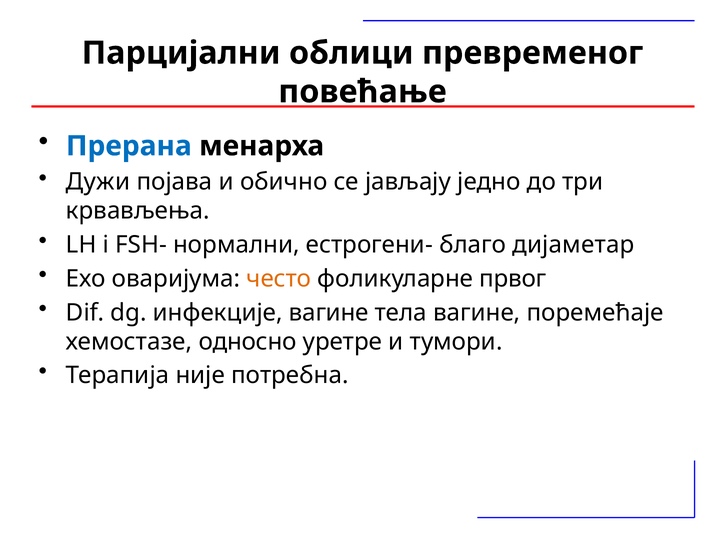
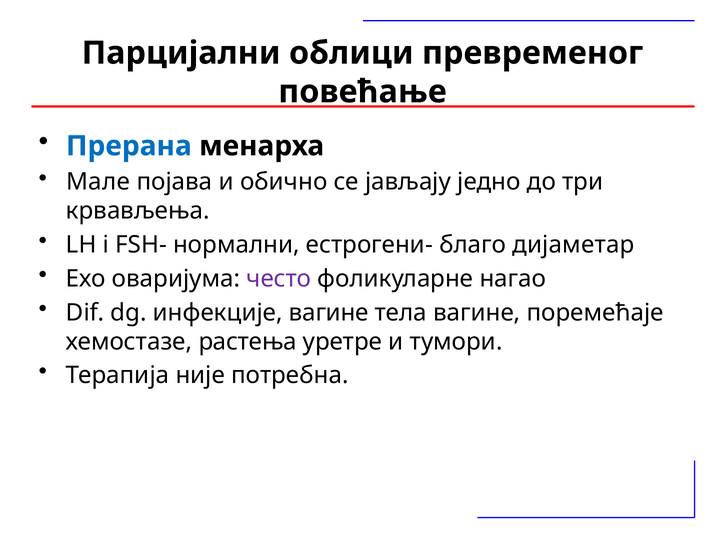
Дужи: Дужи -> Мале
често colour: orange -> purple
првог: првог -> нагао
односно: односно -> растења
